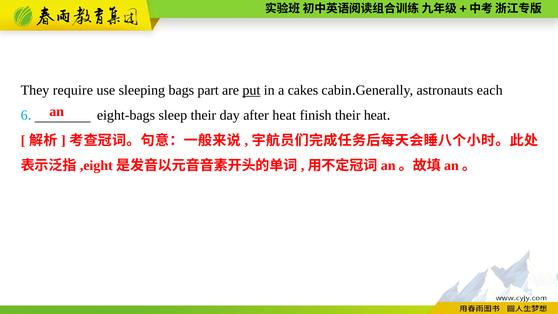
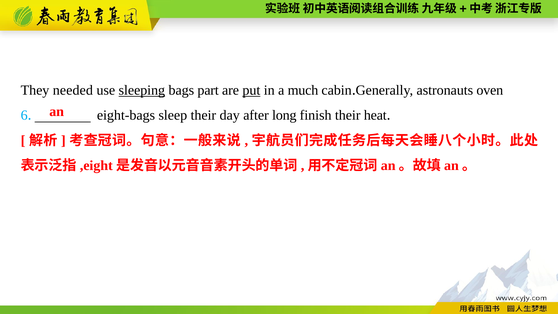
require: require -> needed
sleeping underline: none -> present
cakes: cakes -> much
each: each -> oven
after heat: heat -> long
